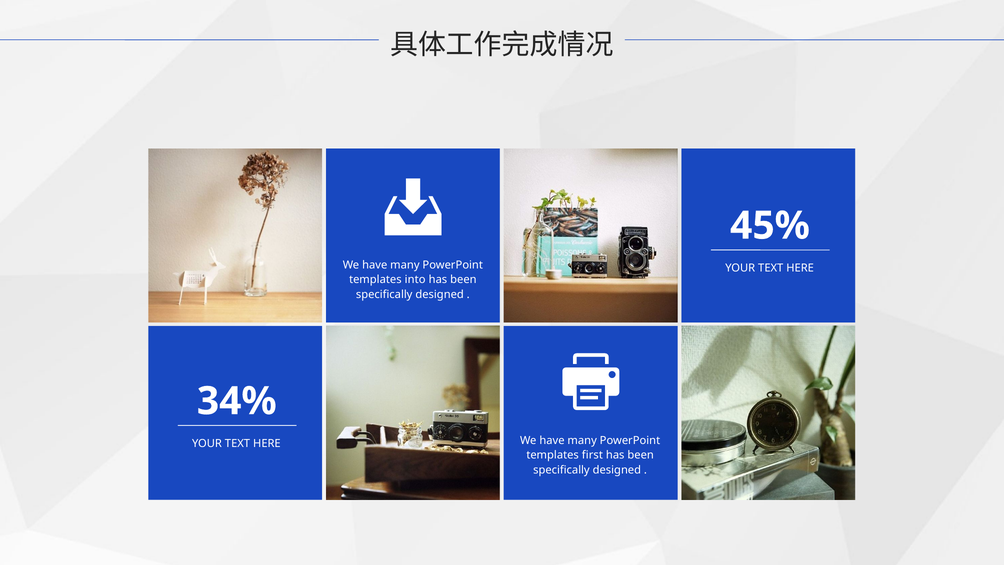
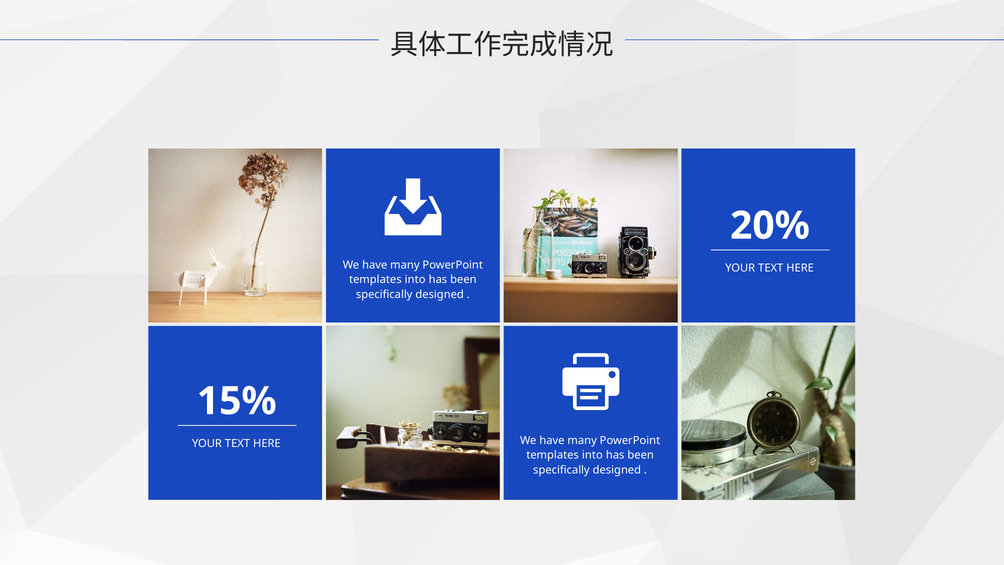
45%: 45% -> 20%
34%: 34% -> 15%
first at (592, 455): first -> into
